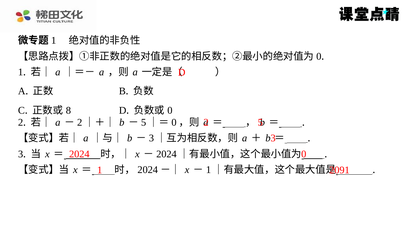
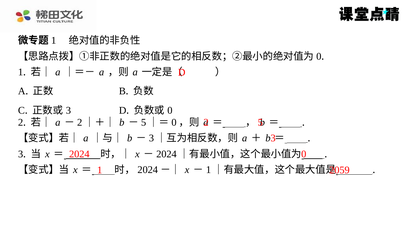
8 at (68, 110): 8 -> 3
2091: 2091 -> 2059
